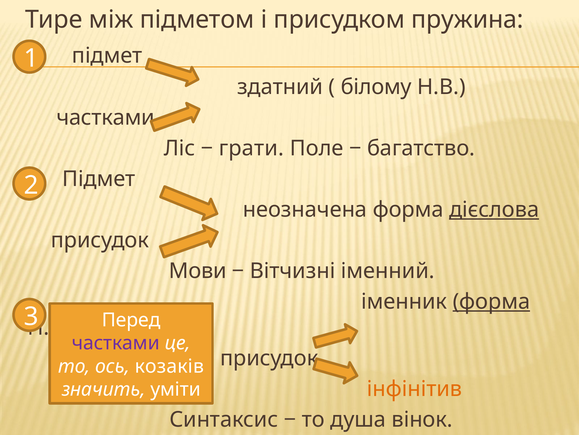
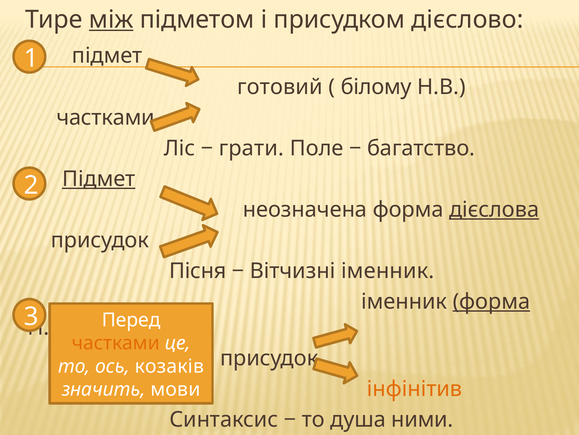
між underline: none -> present
пружина: пружина -> дієслово
здатний: здатний -> готовий
Підмет at (99, 179) underline: none -> present
Мови: Мови -> Пісня
Вітчизні іменний: іменний -> іменник
частками at (116, 343) colour: purple -> orange
уміти: уміти -> мови
вінок: вінок -> ними
